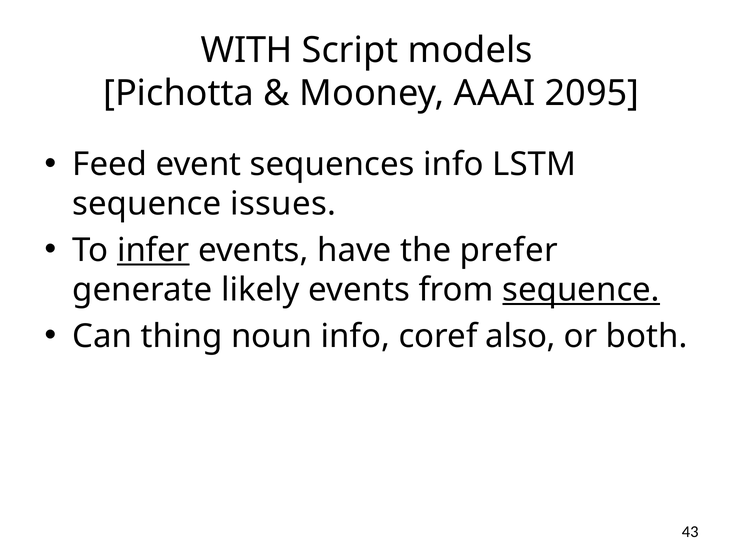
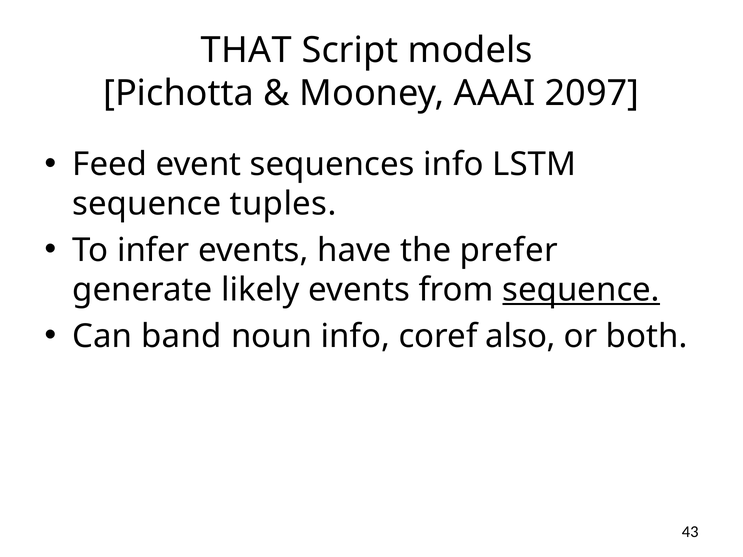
WITH: WITH -> THAT
2095: 2095 -> 2097
issues: issues -> tuples
infer underline: present -> none
thing: thing -> band
